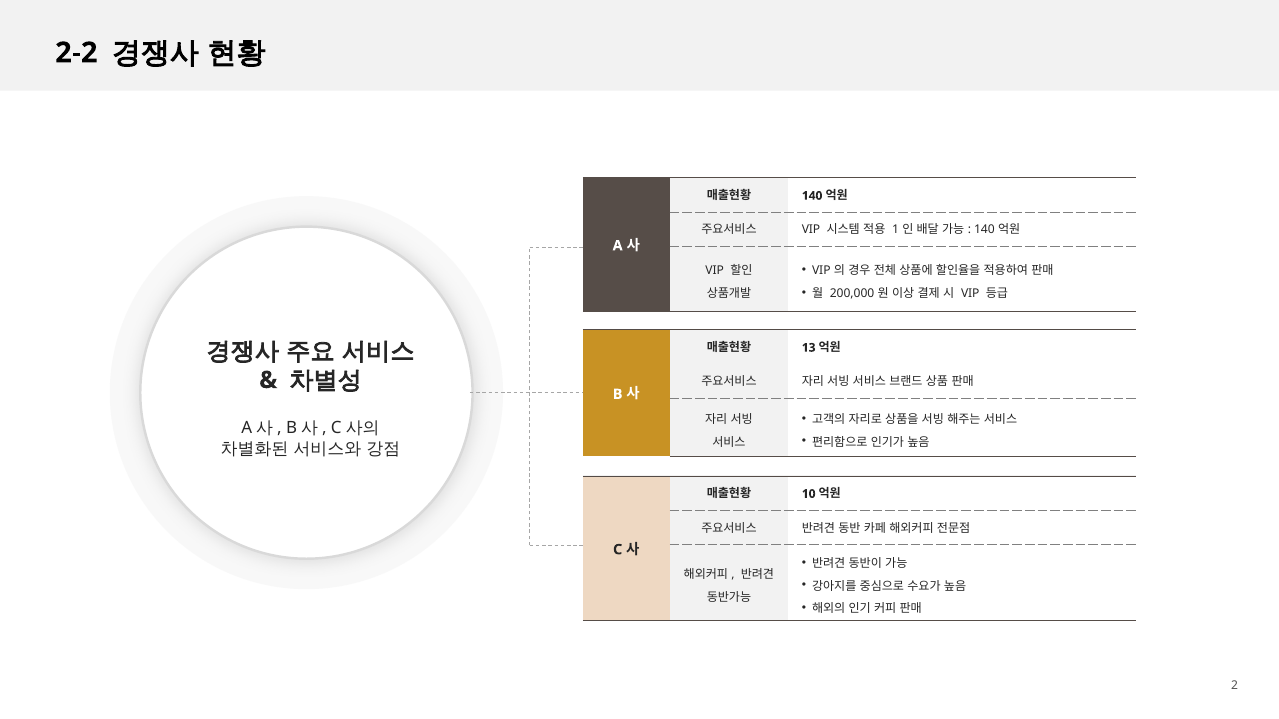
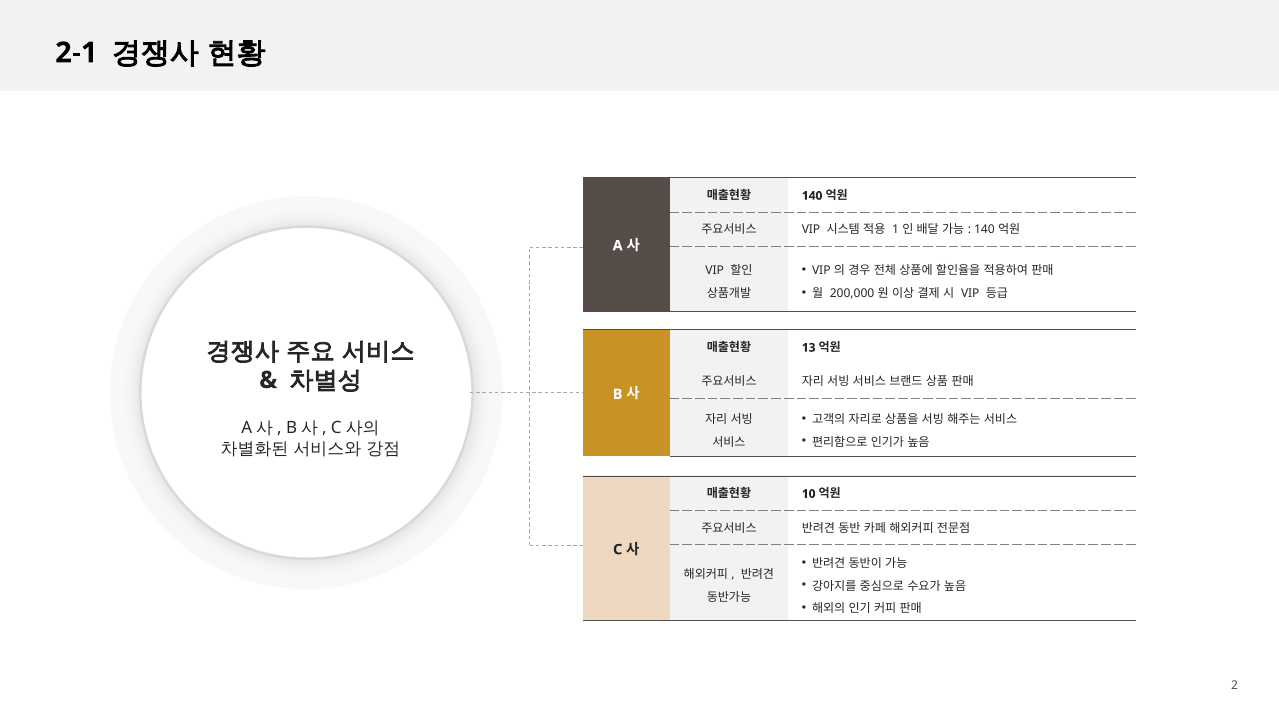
2-2: 2-2 -> 2-1
